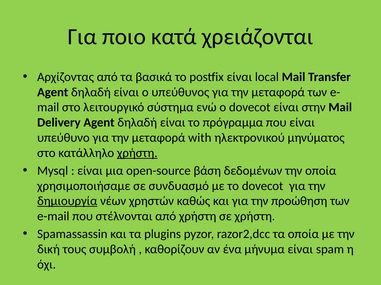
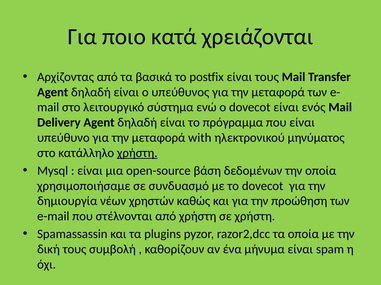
είναι local: local -> τους
στην: στην -> ενός
δημιουργία underline: present -> none
